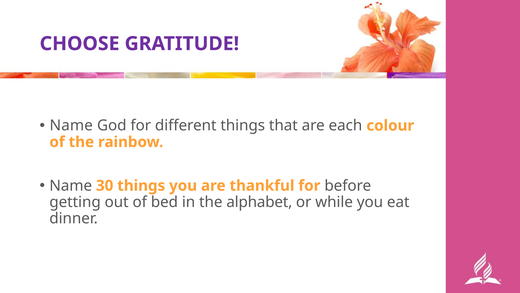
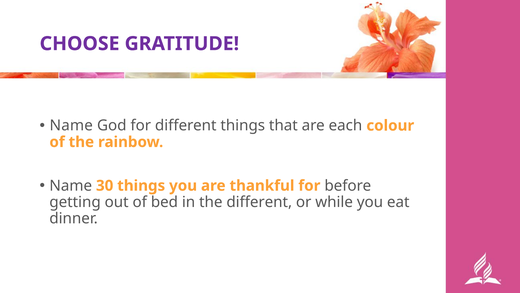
the alphabet: alphabet -> different
